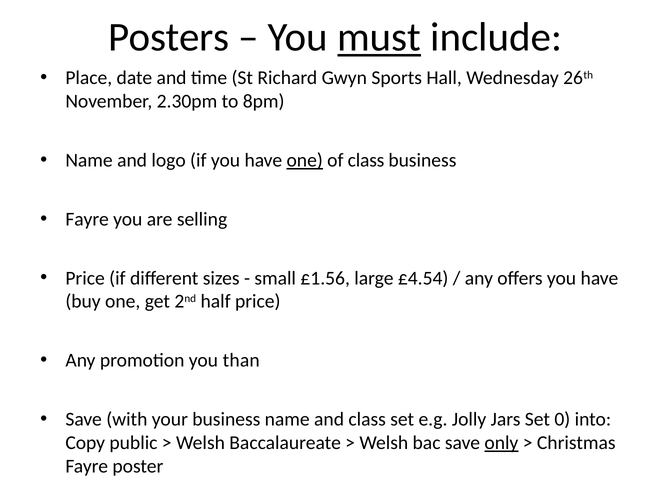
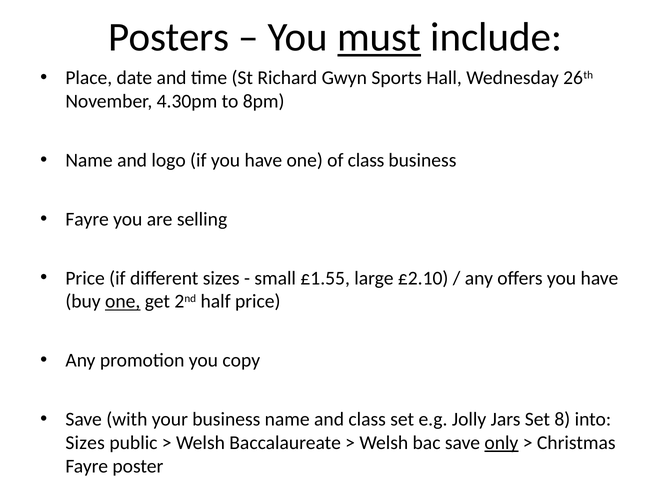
2.30pm: 2.30pm -> 4.30pm
one at (305, 160) underline: present -> none
£1.56: £1.56 -> £1.55
£4.54: £4.54 -> £2.10
one at (123, 302) underline: none -> present
than: than -> copy
0: 0 -> 8
Copy at (85, 443): Copy -> Sizes
